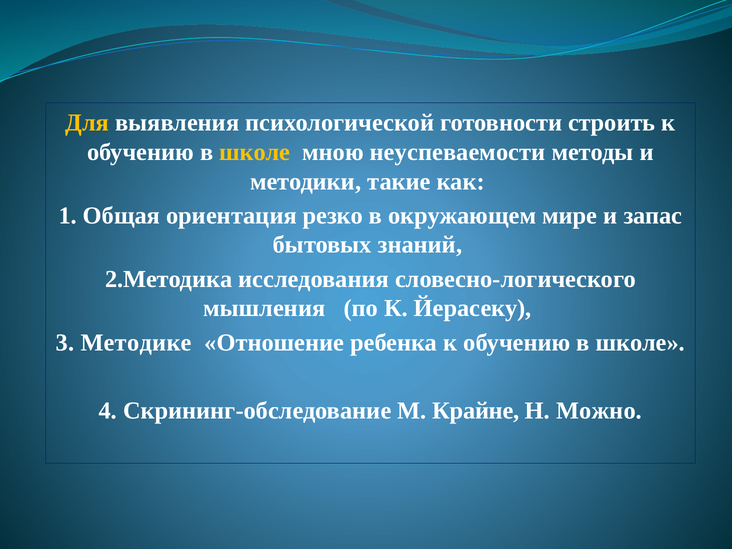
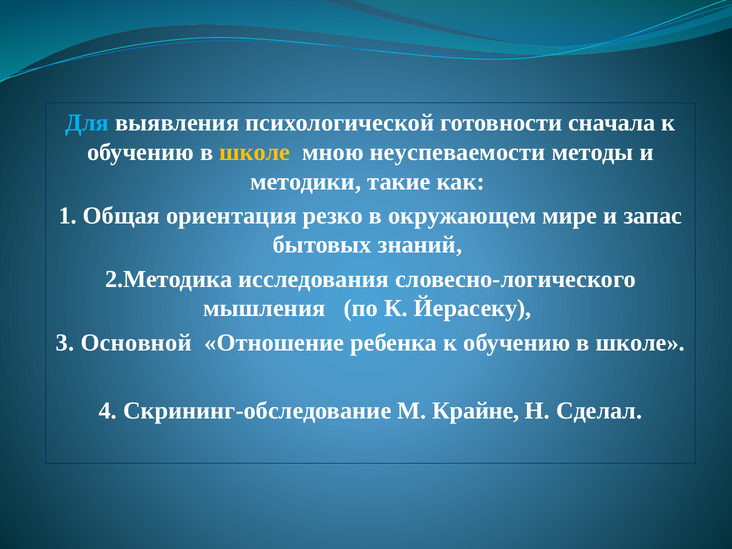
Для colour: yellow -> light blue
строить: строить -> сначала
Методике: Методике -> Основной
Можно: Можно -> Сделал
